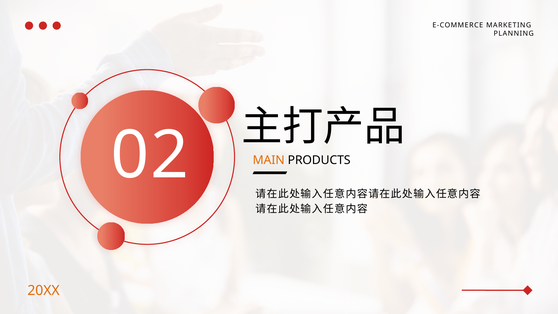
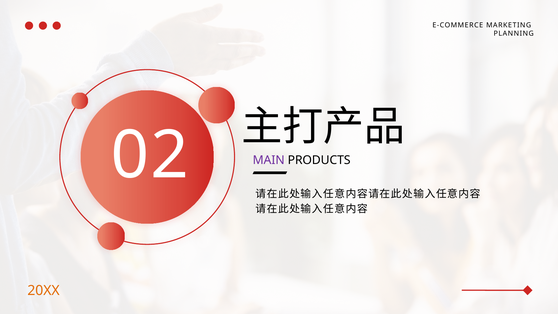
MAIN colour: orange -> purple
